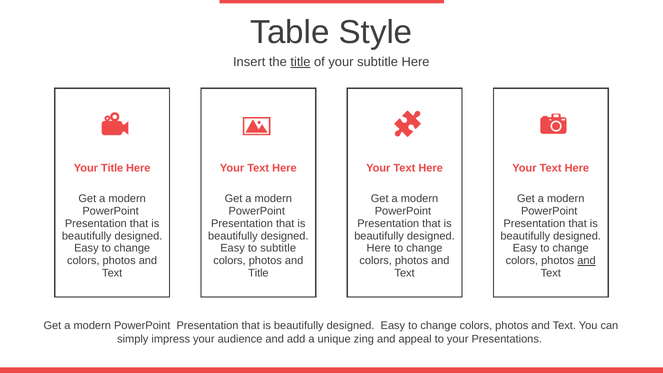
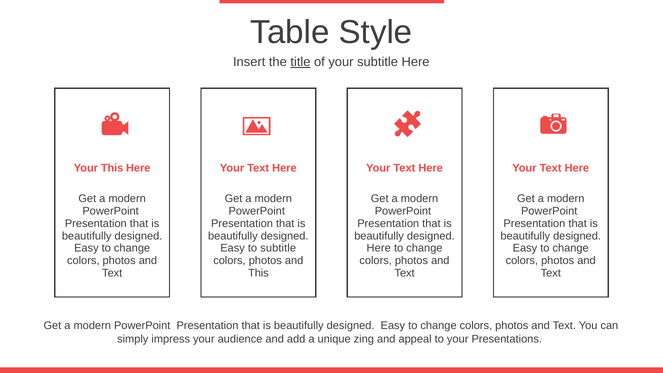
Your Title: Title -> This
and at (587, 261) underline: present -> none
Title at (258, 273): Title -> This
